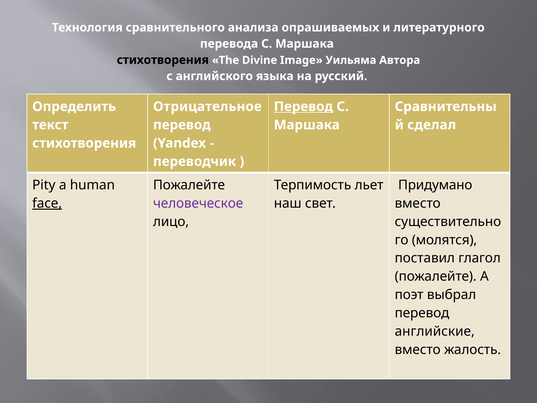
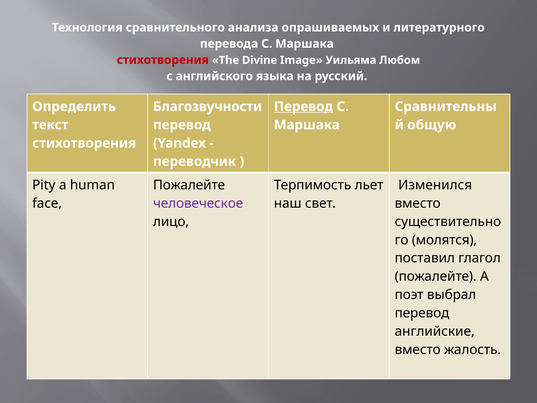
стихотворения at (163, 60) colour: black -> red
Автора: Автора -> Любом
Отрицательное: Отрицательное -> Благозвучности
сделал: сделал -> общую
Придумано: Придумано -> Изменился
face underline: present -> none
